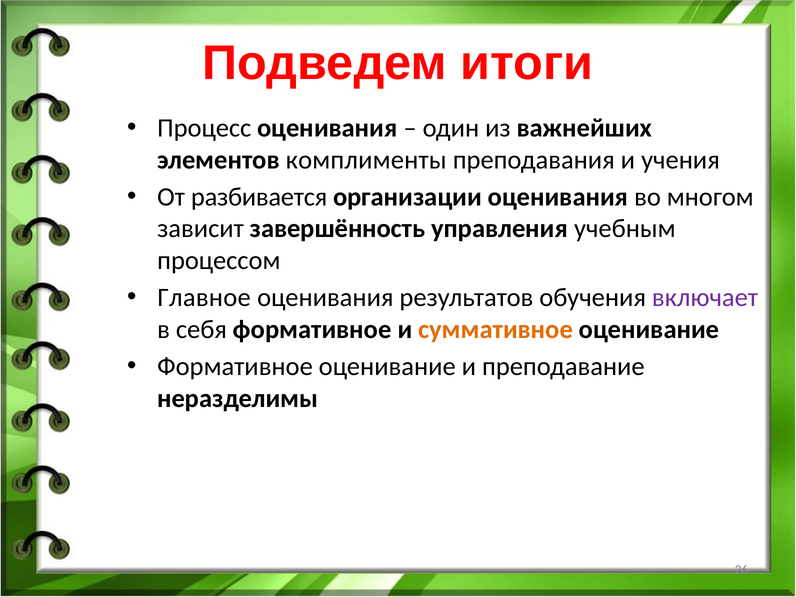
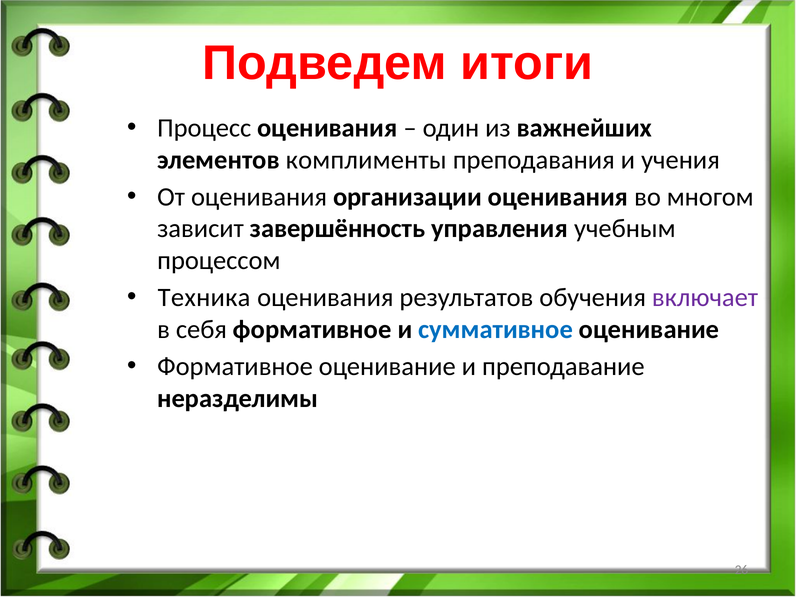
От разбивается: разбивается -> оценивания
Главное: Главное -> Техника
суммативное colour: orange -> blue
